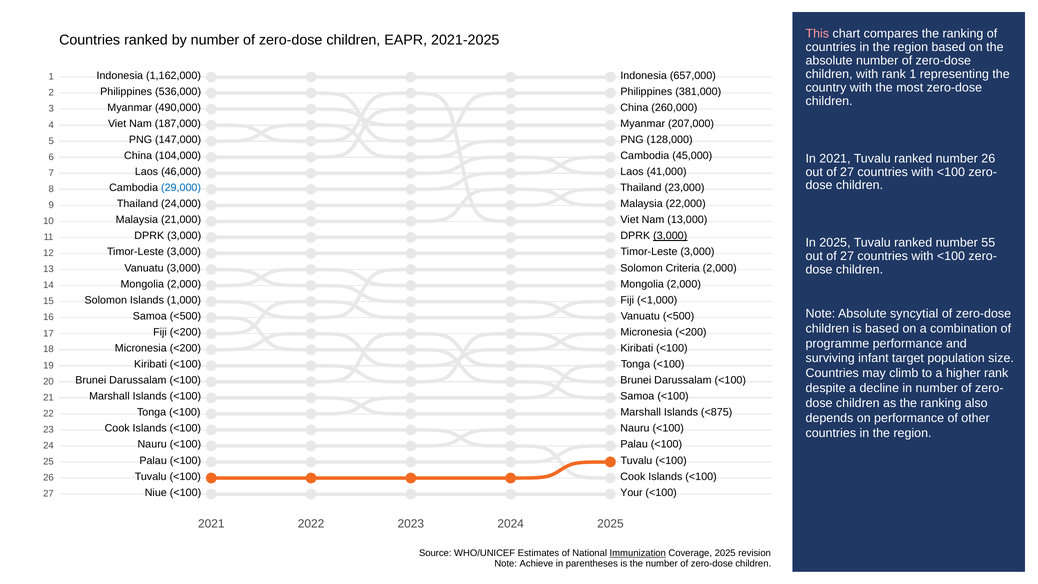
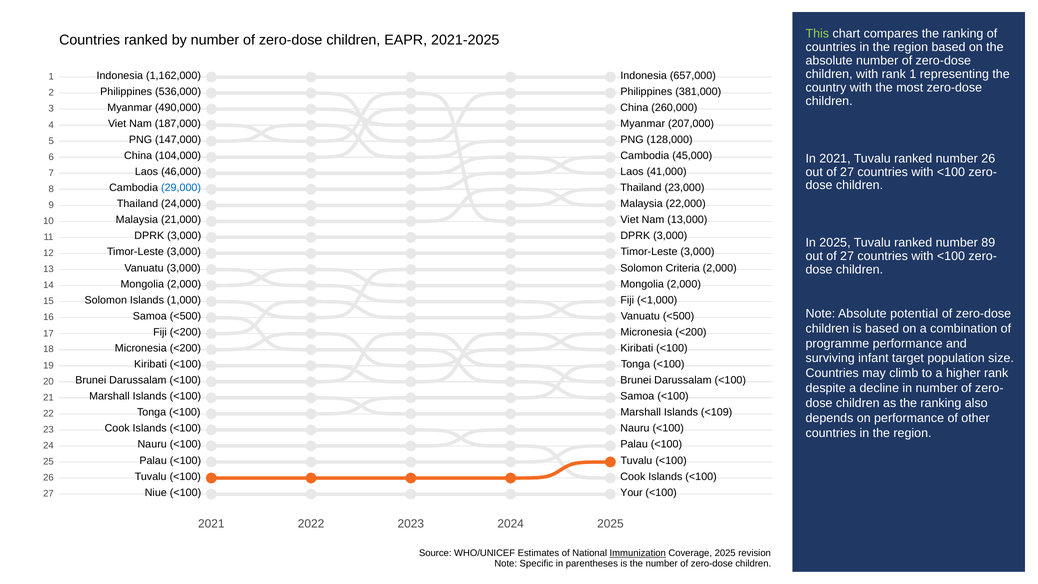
This colour: pink -> light green
3,000 at (670, 236) underline: present -> none
55: 55 -> 89
syncytial: syncytial -> potential
<875: <875 -> <109
Achieve: Achieve -> Specific
